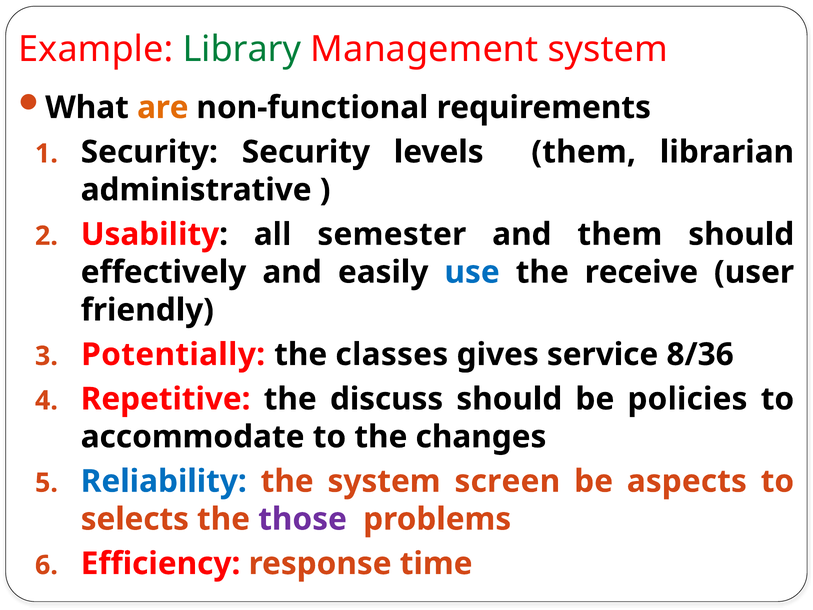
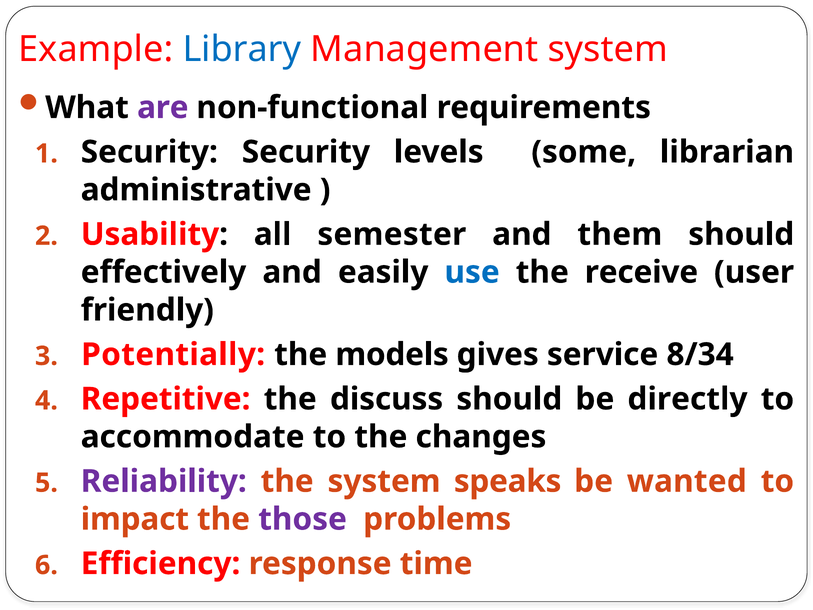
Library colour: green -> blue
are colour: orange -> purple
levels them: them -> some
classes: classes -> models
8/36: 8/36 -> 8/34
policies: policies -> directly
Reliability colour: blue -> purple
screen: screen -> speaks
aspects: aspects -> wanted
selects: selects -> impact
